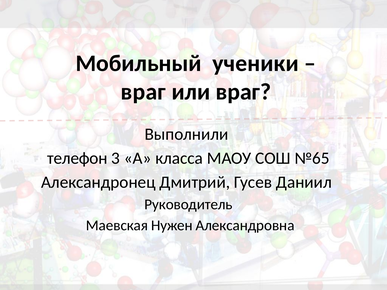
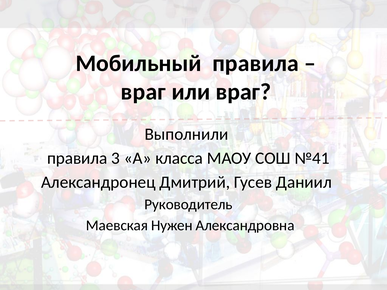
Мобильный ученики: ученики -> правила
телефон at (77, 158): телефон -> правила
№65: №65 -> №41
